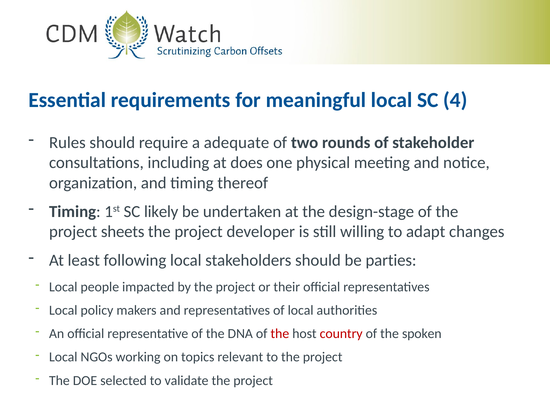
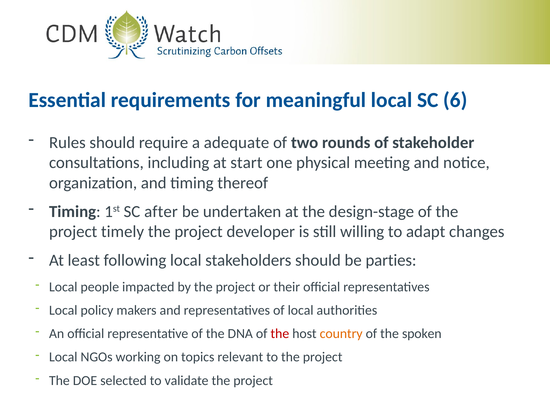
4: 4 -> 6
does: does -> start
likely: likely -> after
sheets: sheets -> timely
country colour: red -> orange
